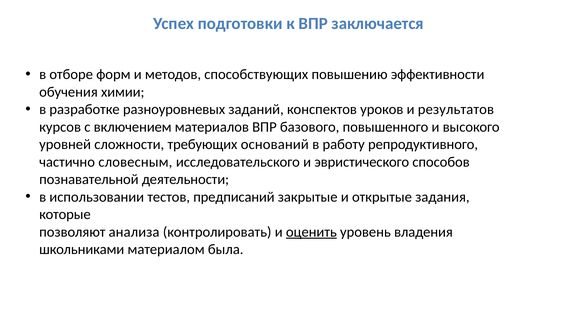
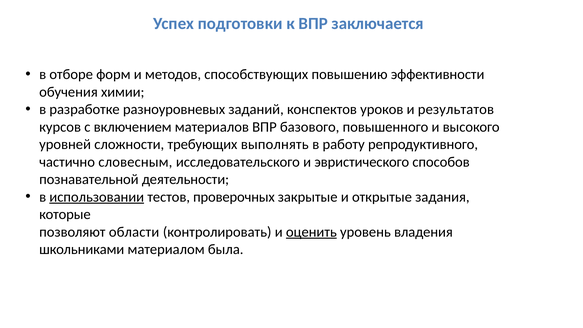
оснований: оснований -> выполнять
использовании underline: none -> present
предписаний: предписаний -> проверочных
анализа: анализа -> области
